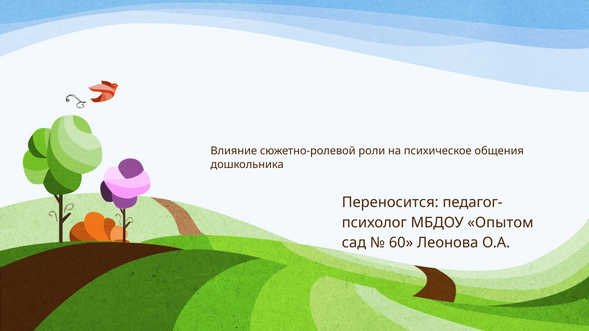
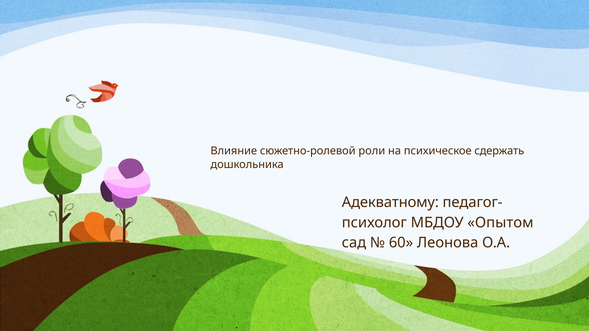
общения: общения -> сдержать
Переносится: Переносится -> Адекватному
